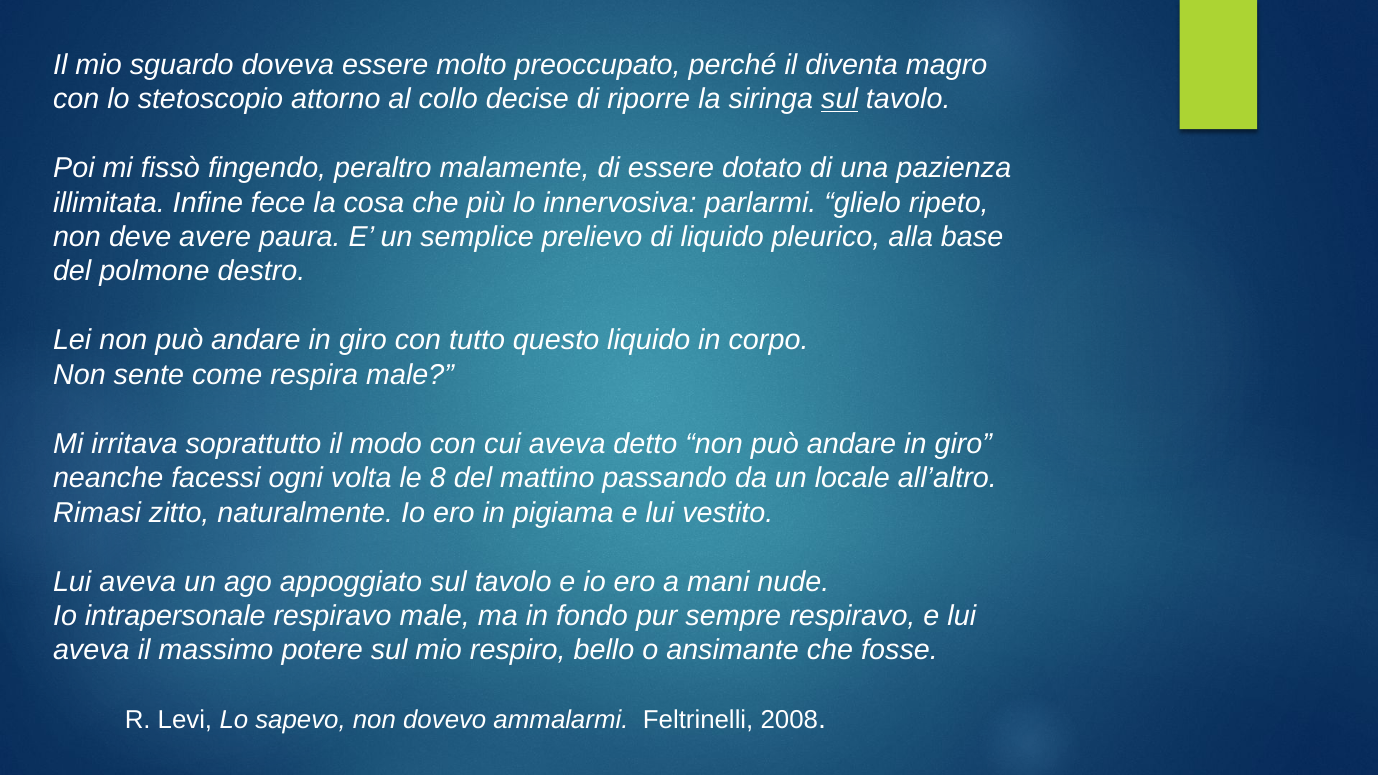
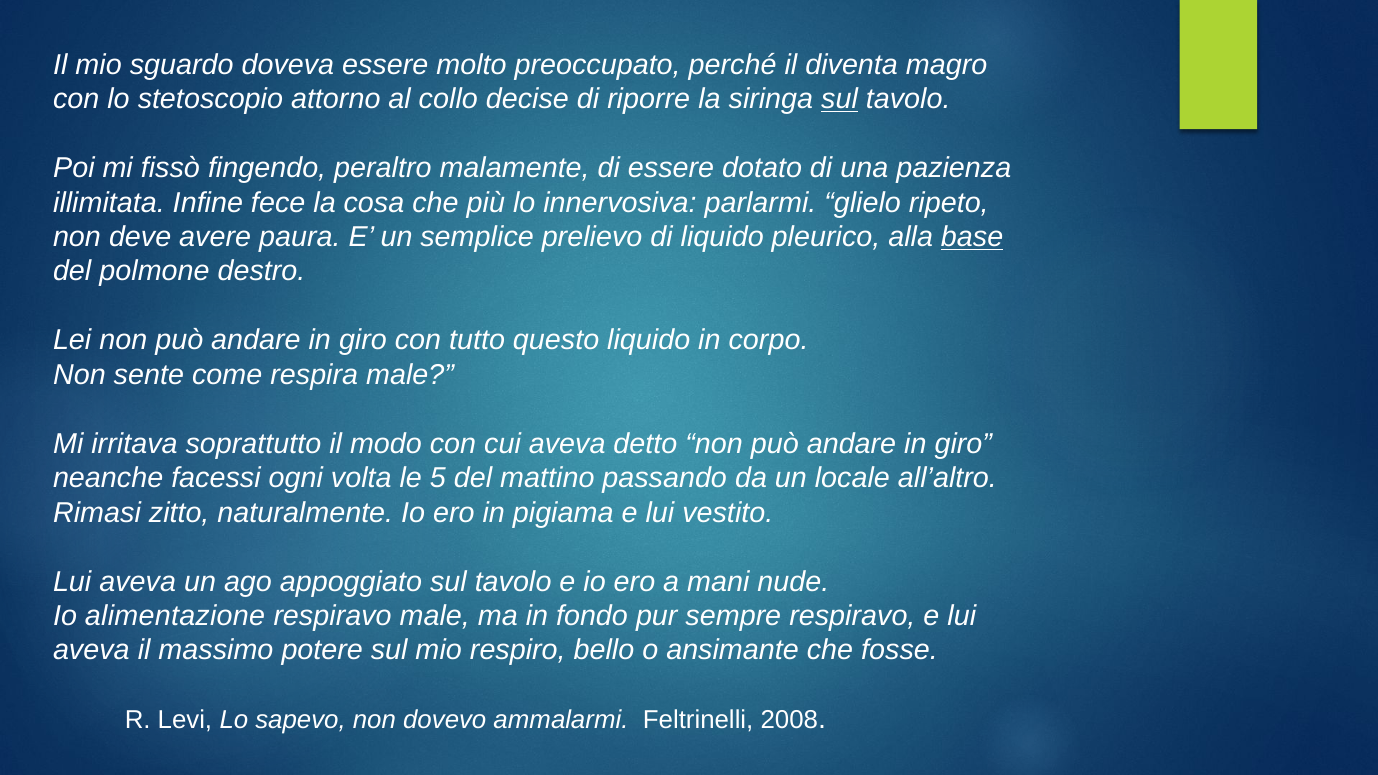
base underline: none -> present
8: 8 -> 5
intrapersonale: intrapersonale -> alimentazione
